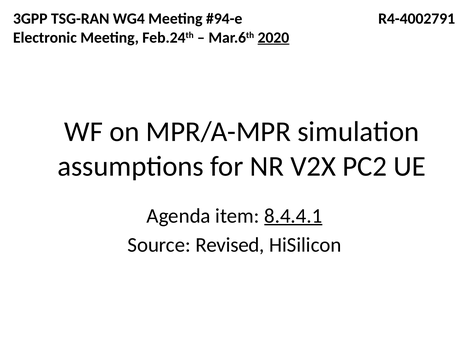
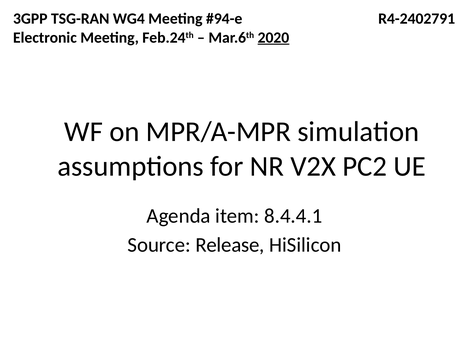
R4-4002791: R4-4002791 -> R4-2402791
8.4.4.1 underline: present -> none
Revised: Revised -> Release
